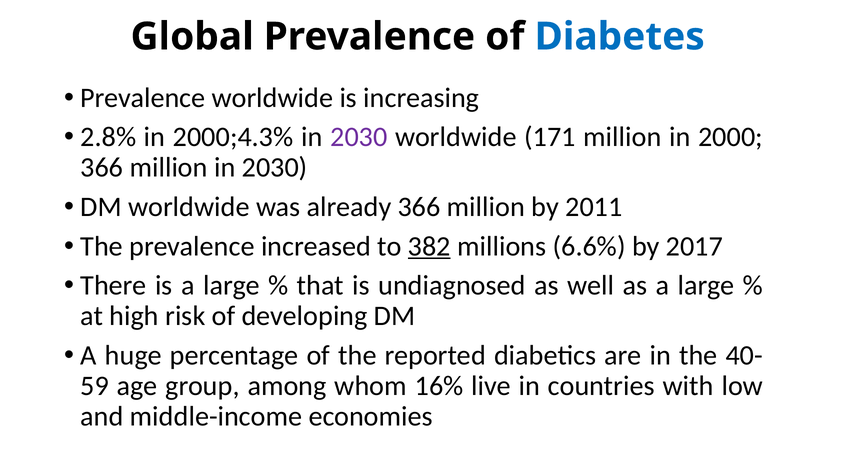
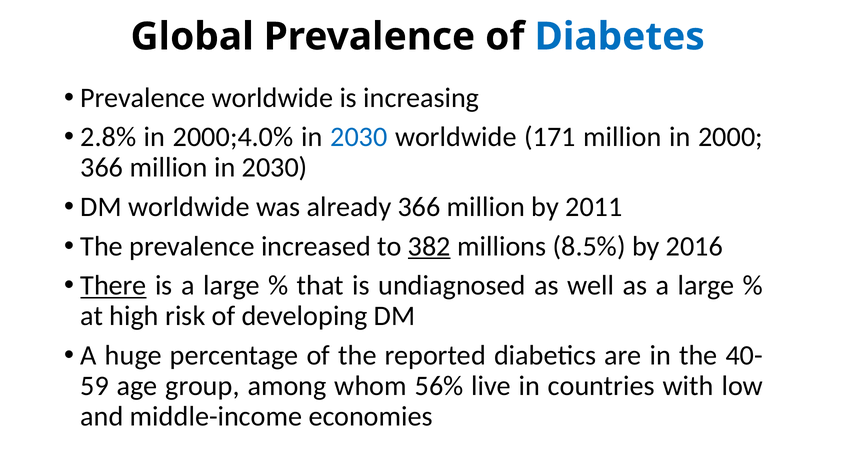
2000;4.3%: 2000;4.3% -> 2000;4.0%
2030 at (359, 137) colour: purple -> blue
6.6%: 6.6% -> 8.5%
2017: 2017 -> 2016
There underline: none -> present
16%: 16% -> 56%
